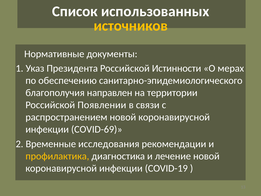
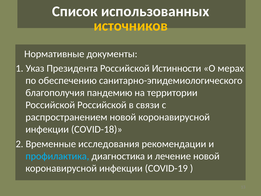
направлен: направлен -> пандемию
Российской Появлении: Появлении -> Российской
COVID-69: COVID-69 -> COVID-18
профилактика colour: yellow -> light blue
